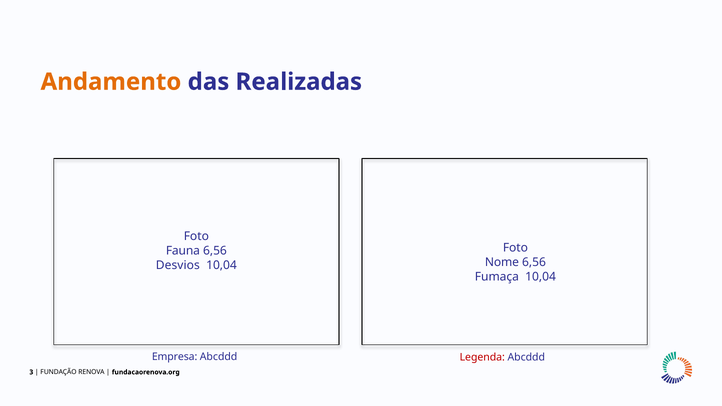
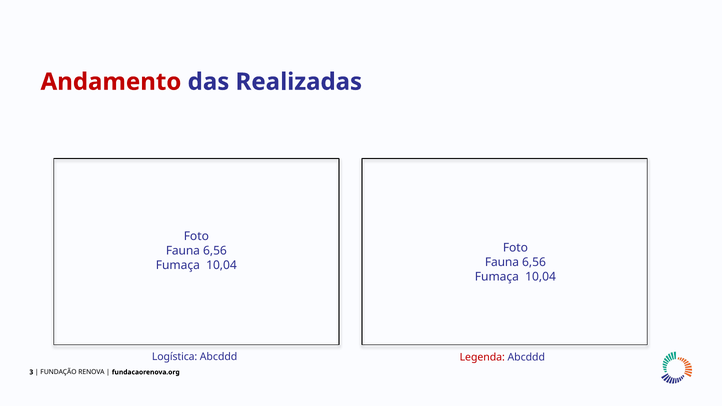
Andamento colour: orange -> red
Nome at (502, 262): Nome -> Fauna
Desvios at (178, 265): Desvios -> Fumaça
Empresa: Empresa -> Logística
